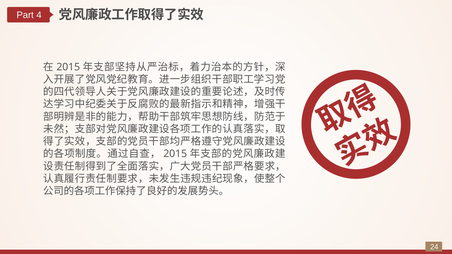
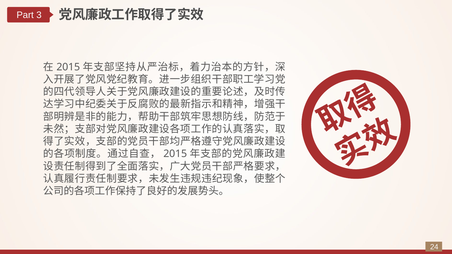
4: 4 -> 3
